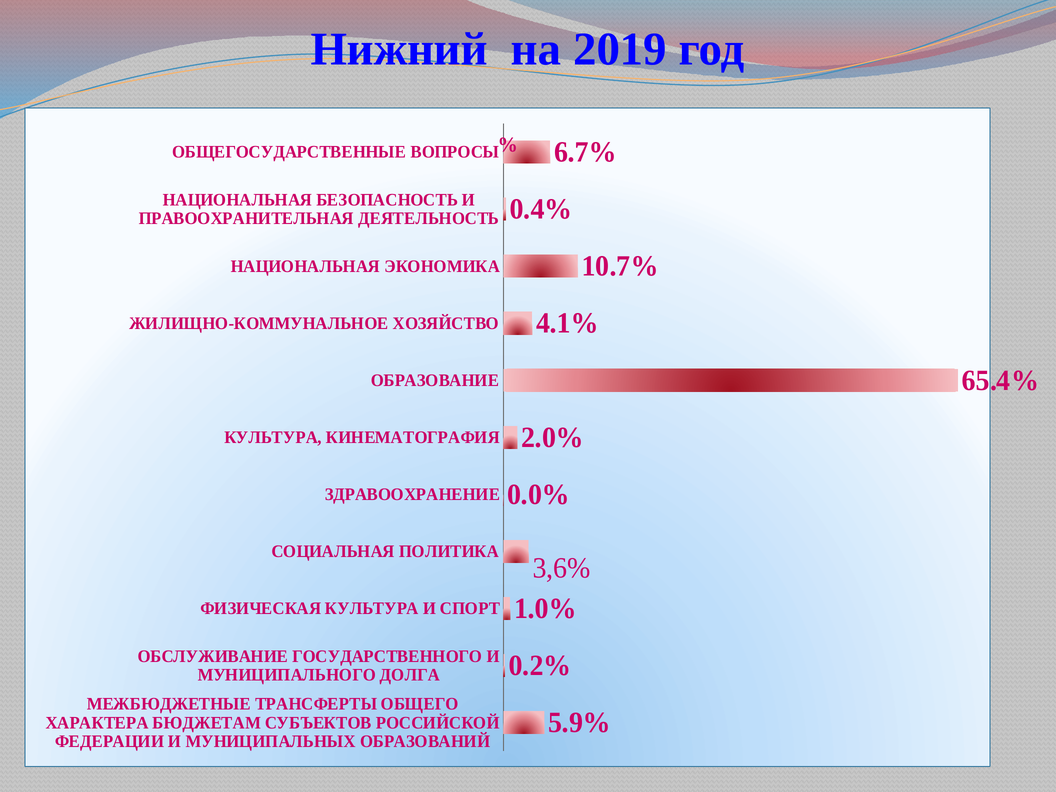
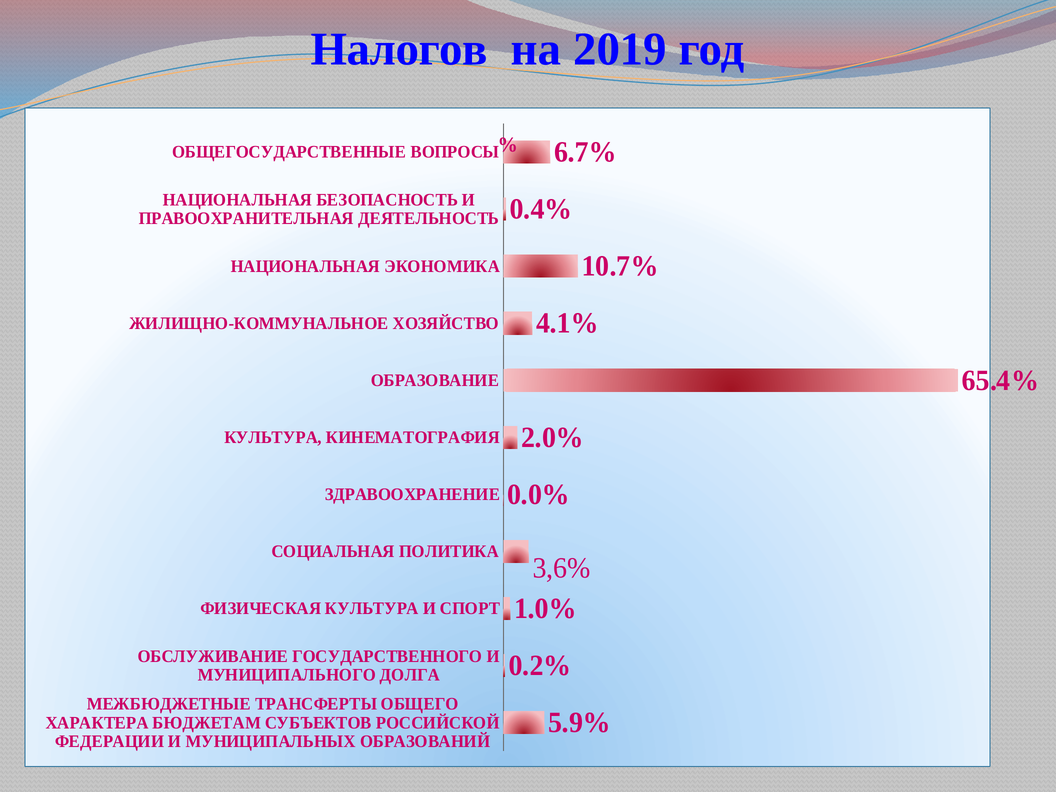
Нижний: Нижний -> Налогов
